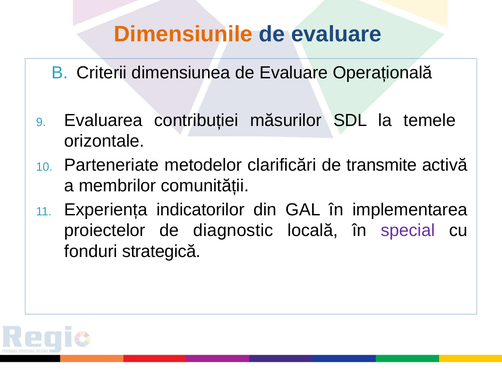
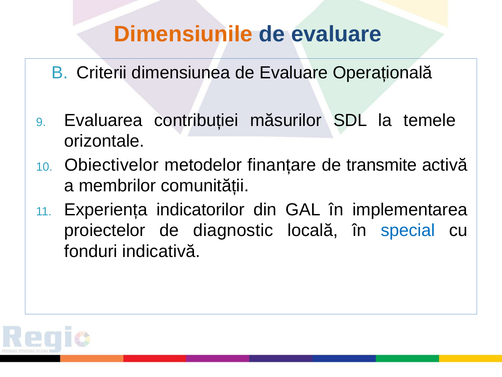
Parteneriate: Parteneriate -> Obiectivelor
clarificări: clarificări -> finanțare
special colour: purple -> blue
strategică: strategică -> indicativă
